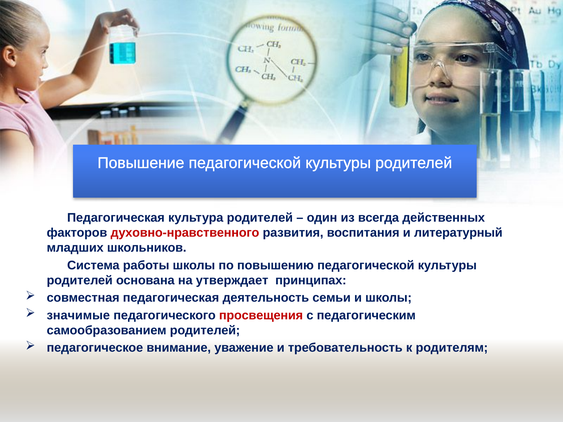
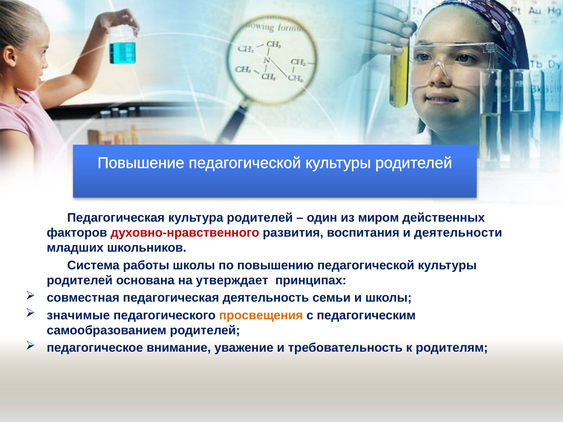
всегда: всегда -> миром
литературный: литературный -> деятельности
просвещения colour: red -> orange
